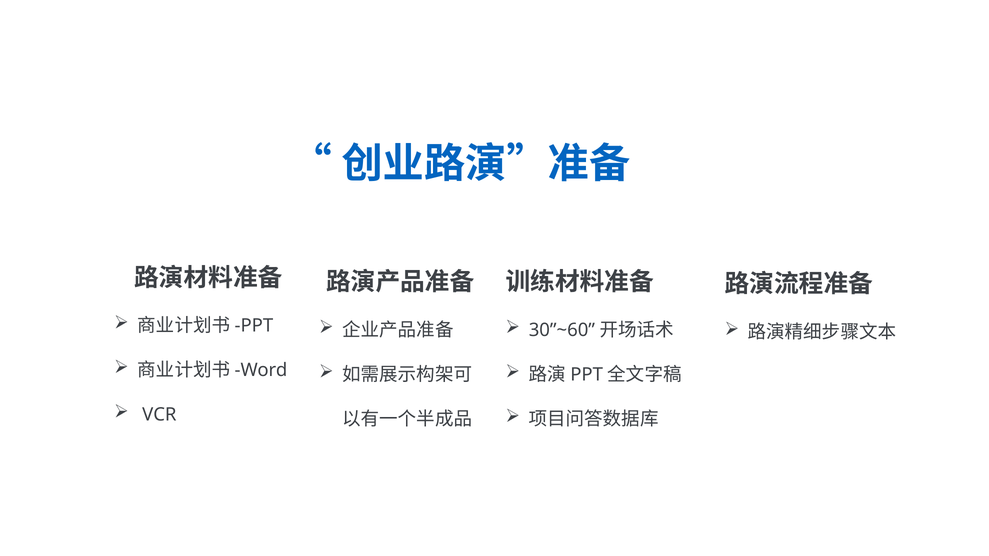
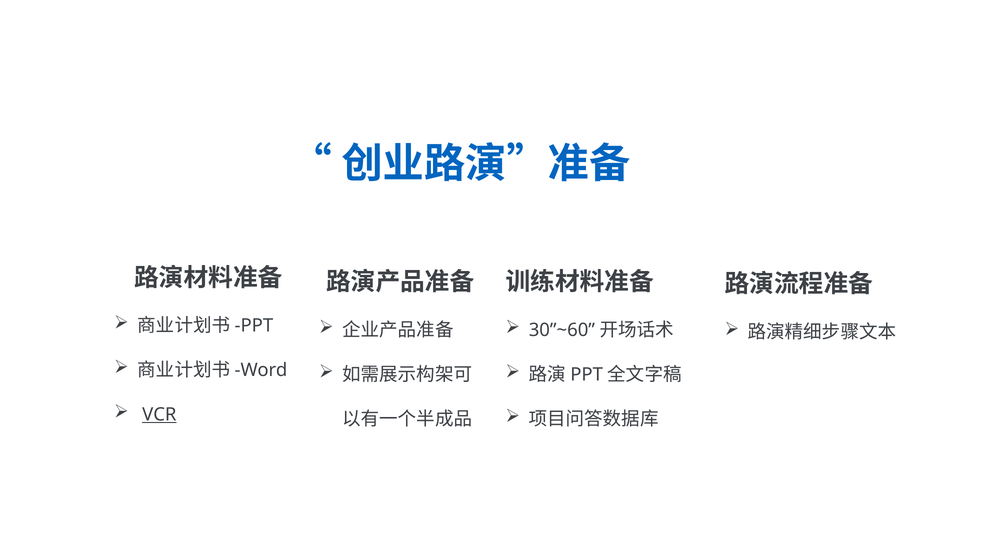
VCR underline: none -> present
